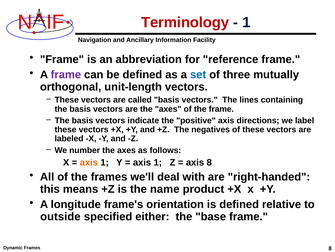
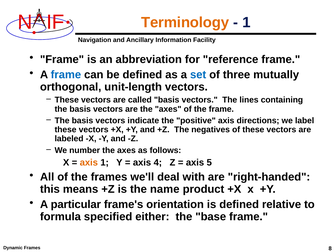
Terminology colour: red -> orange
frame at (66, 75) colour: purple -> blue
1 at (158, 162): 1 -> 4
axis 8: 8 -> 5
longitude: longitude -> particular
outside: outside -> formula
